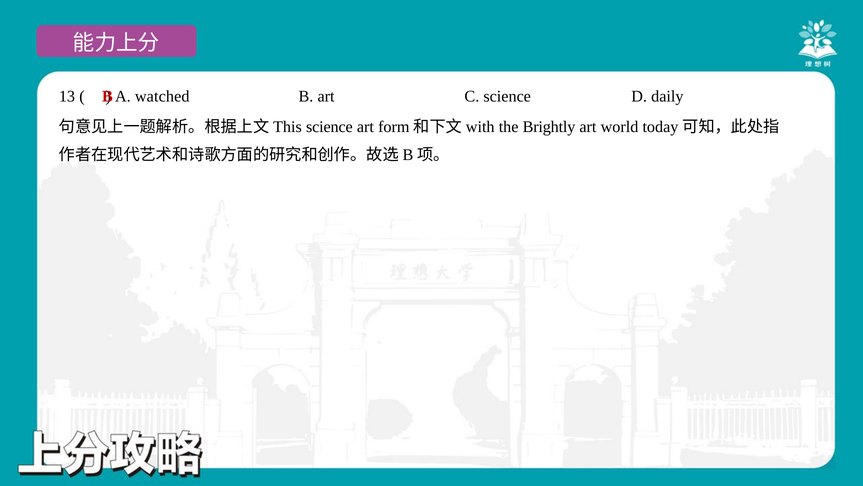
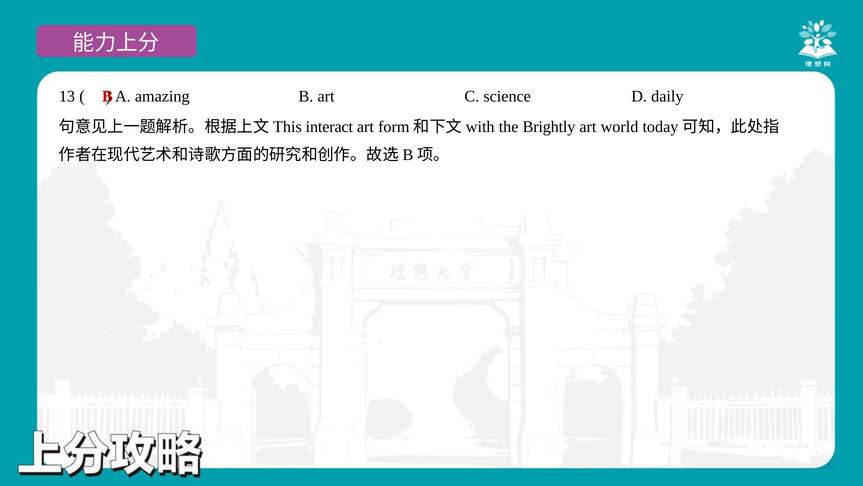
watched: watched -> amazing
science at (329, 127): science -> interact
